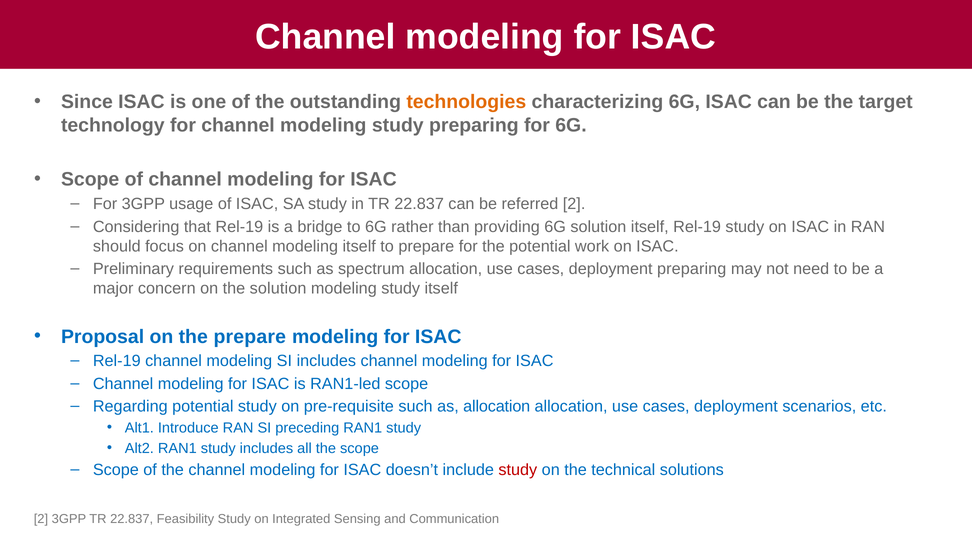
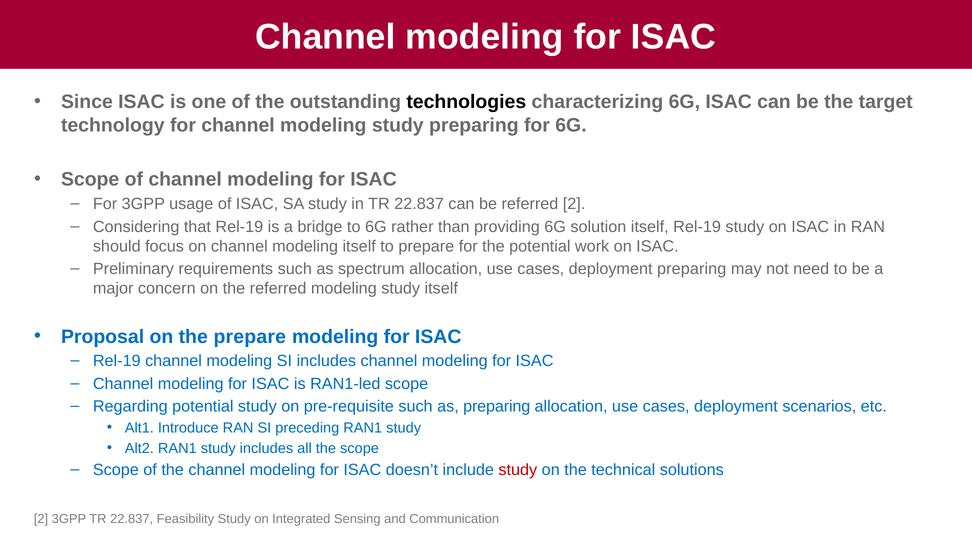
technologies colour: orange -> black
the solution: solution -> referred
as allocation: allocation -> preparing
